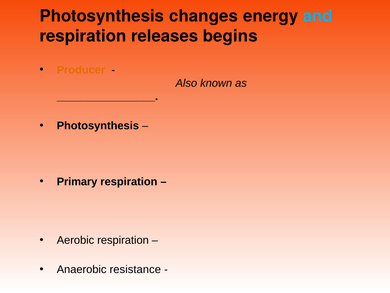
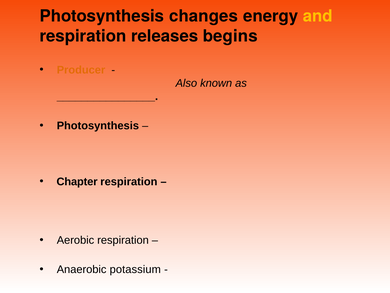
and colour: light blue -> yellow
Primary: Primary -> Chapter
resistance: resistance -> potassium
